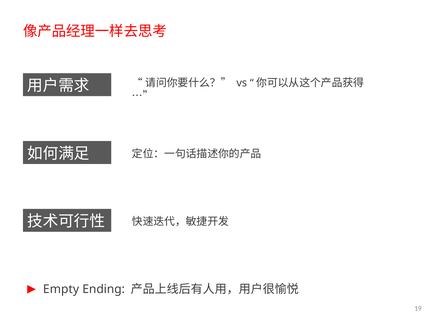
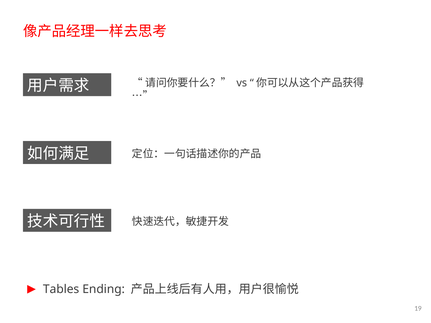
Empty: Empty -> Tables
